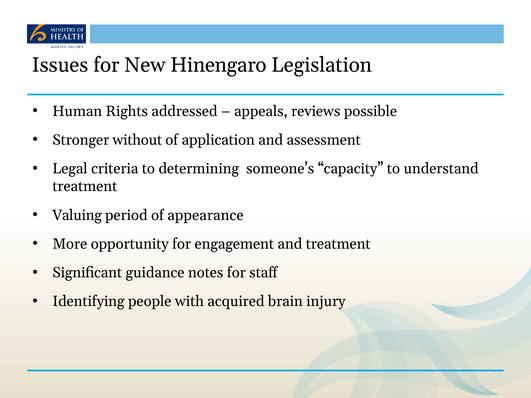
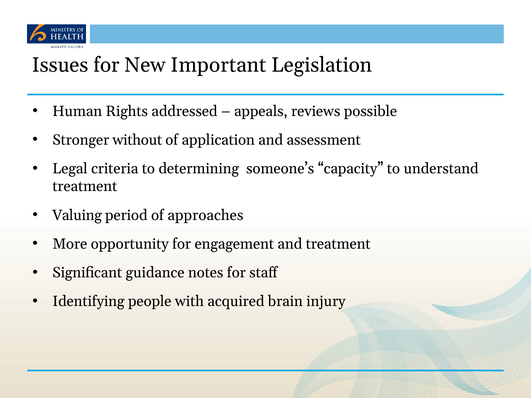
Hinengaro: Hinengaro -> Important
appearance: appearance -> approaches
